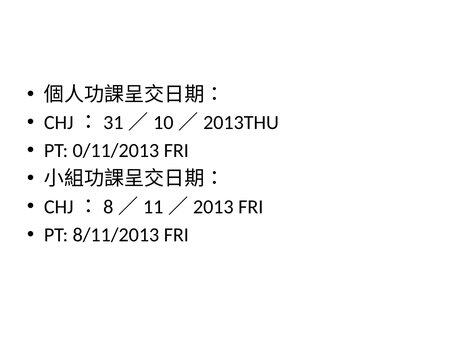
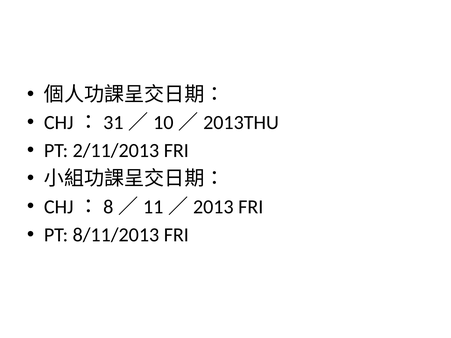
0/11/2013: 0/11/2013 -> 2/11/2013
